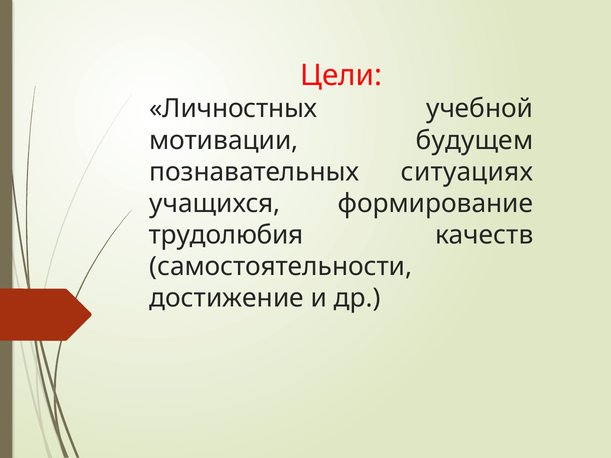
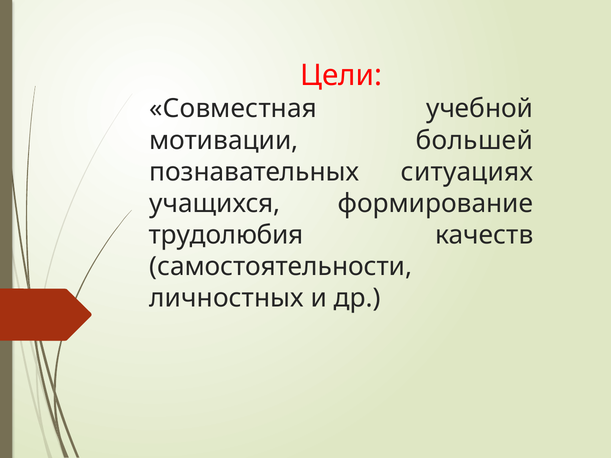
Личностных: Личностных -> Совместная
будущем: будущем -> большей
достижение: достижение -> личностных
